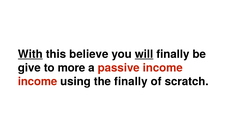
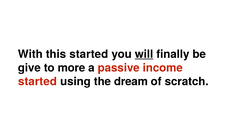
With underline: present -> none
this believe: believe -> started
income at (38, 82): income -> started
the finally: finally -> dream
